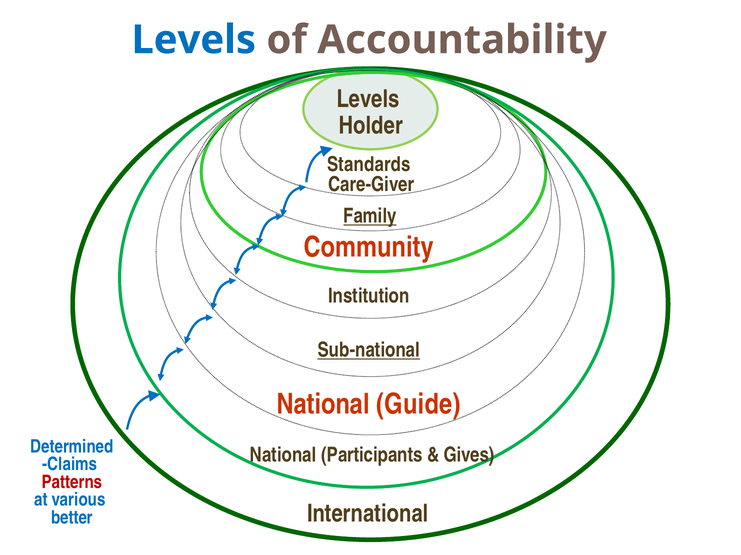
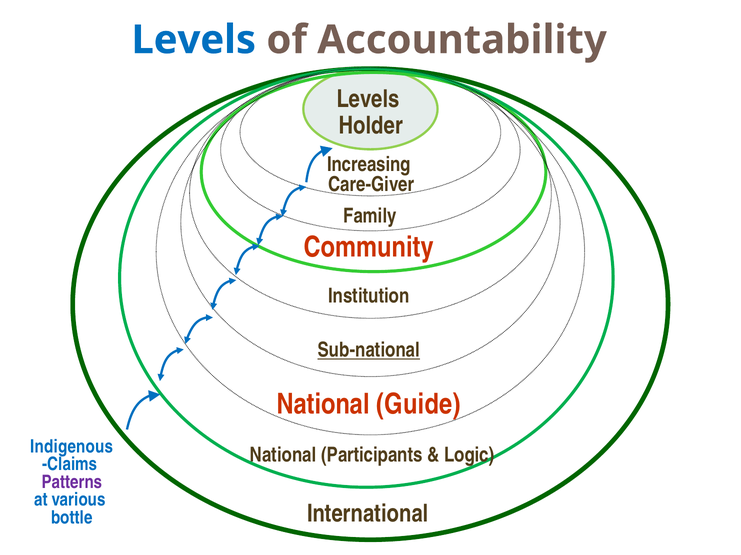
Standards: Standards -> Increasing
Family underline: present -> none
Determined: Determined -> Indigenous
Gives: Gives -> Logic
Patterns colour: red -> purple
better: better -> bottle
